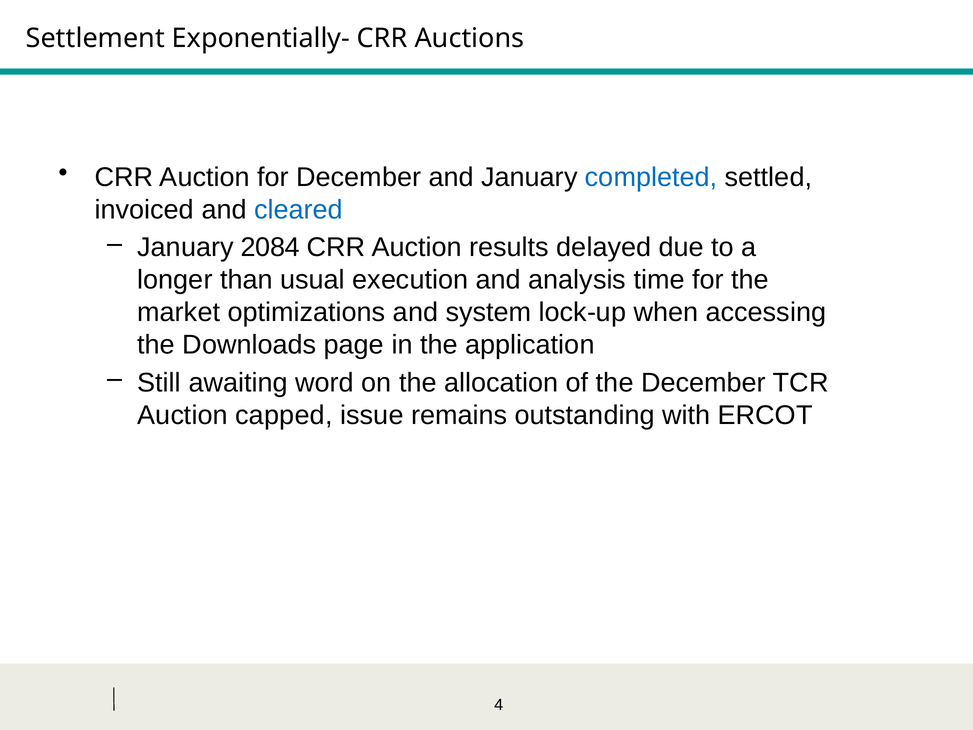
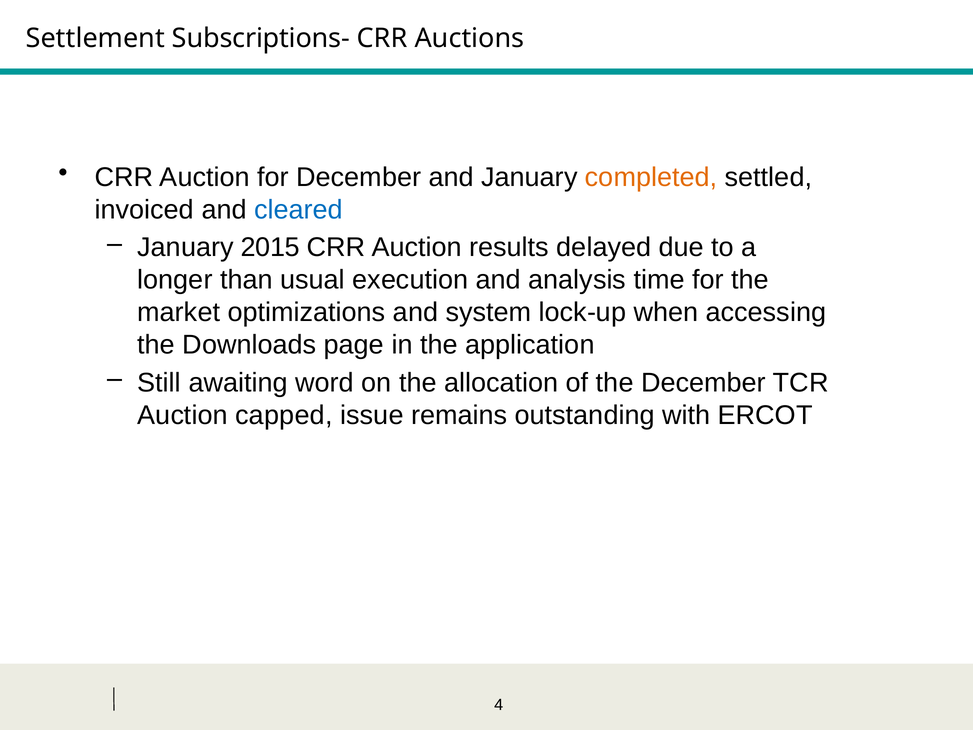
Exponentially-: Exponentially- -> Subscriptions-
completed colour: blue -> orange
2084: 2084 -> 2015
